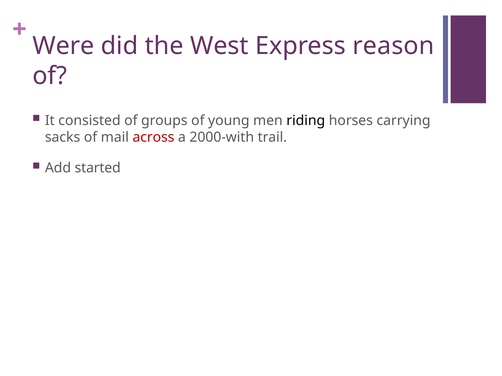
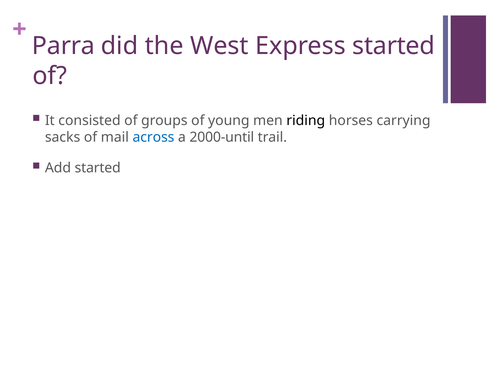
Were: Were -> Parra
Express reason: reason -> started
across colour: red -> blue
2000-with: 2000-with -> 2000-until
